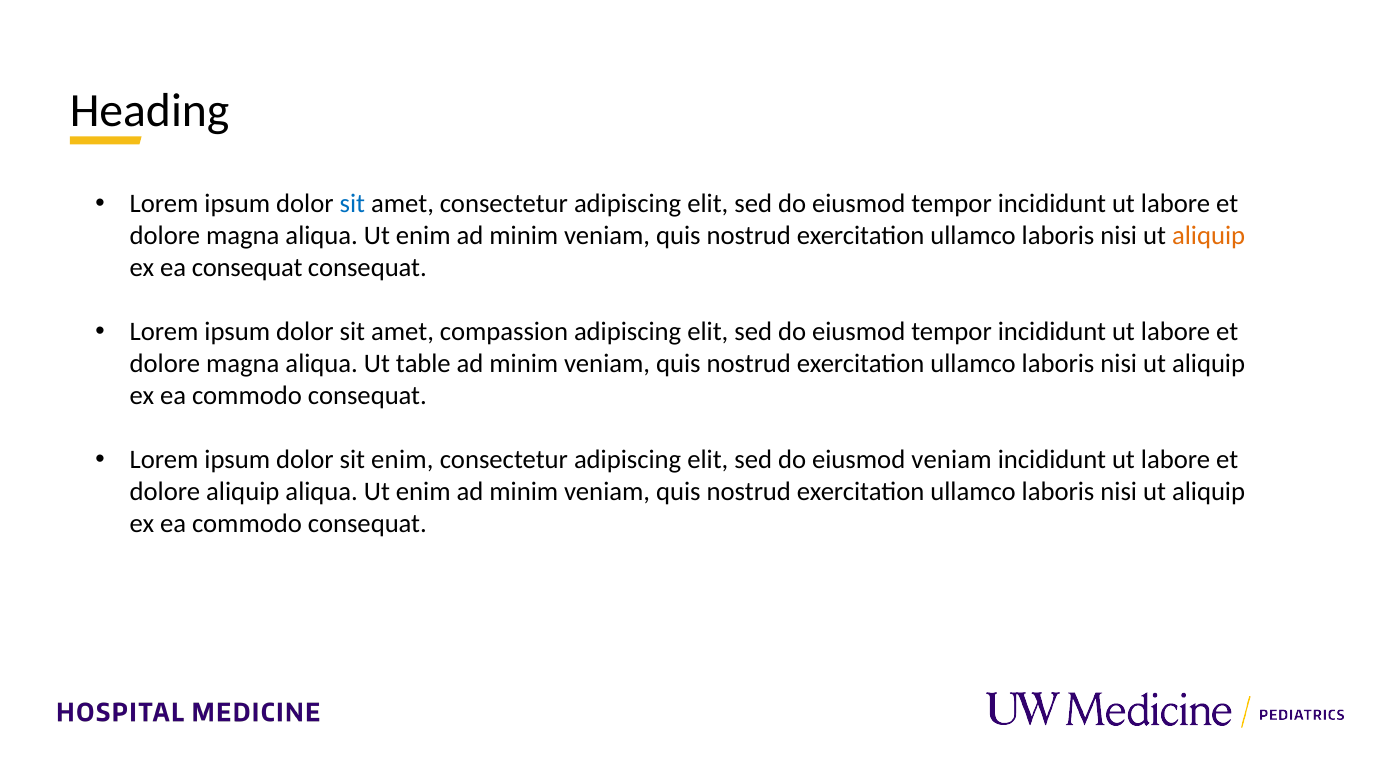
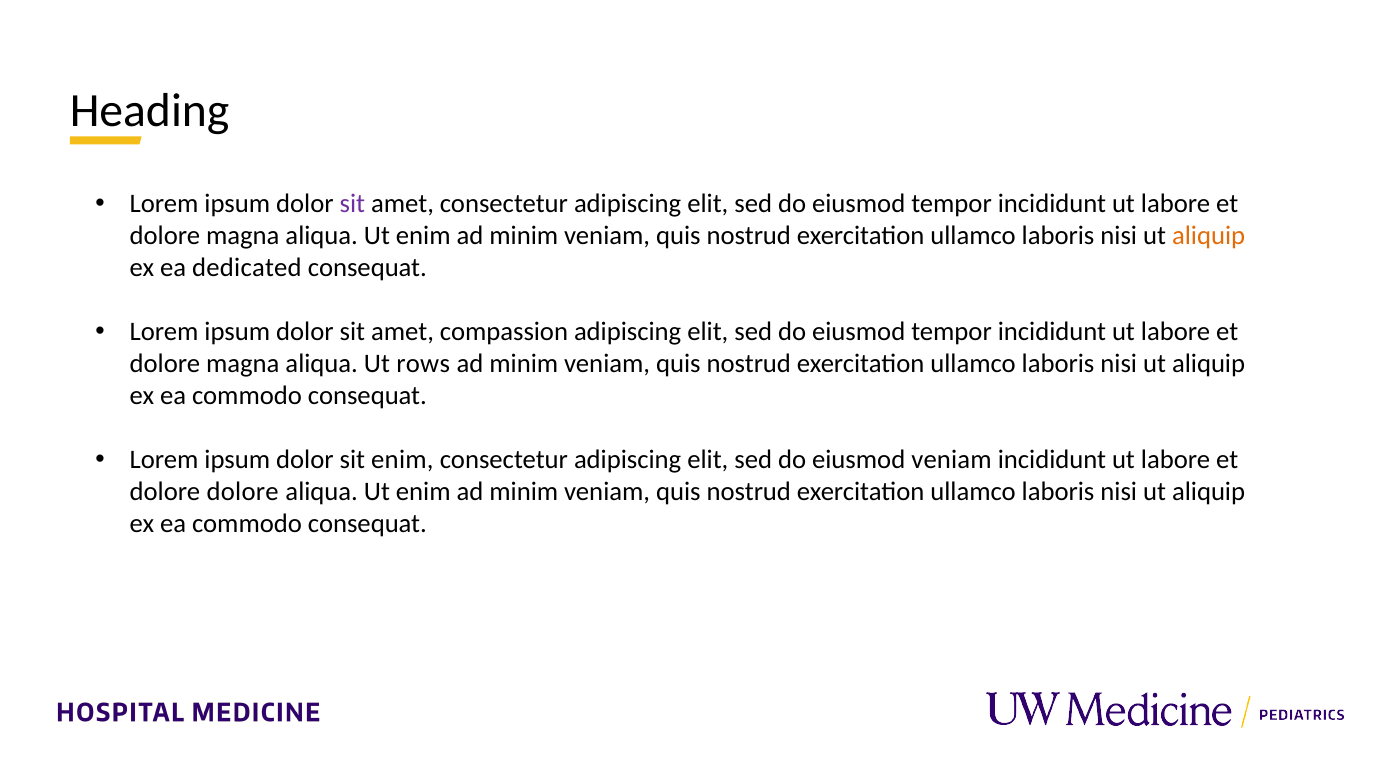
sit at (352, 204) colour: blue -> purple
ea consequat: consequat -> dedicated
table: table -> rows
dolore aliquip: aliquip -> dolore
